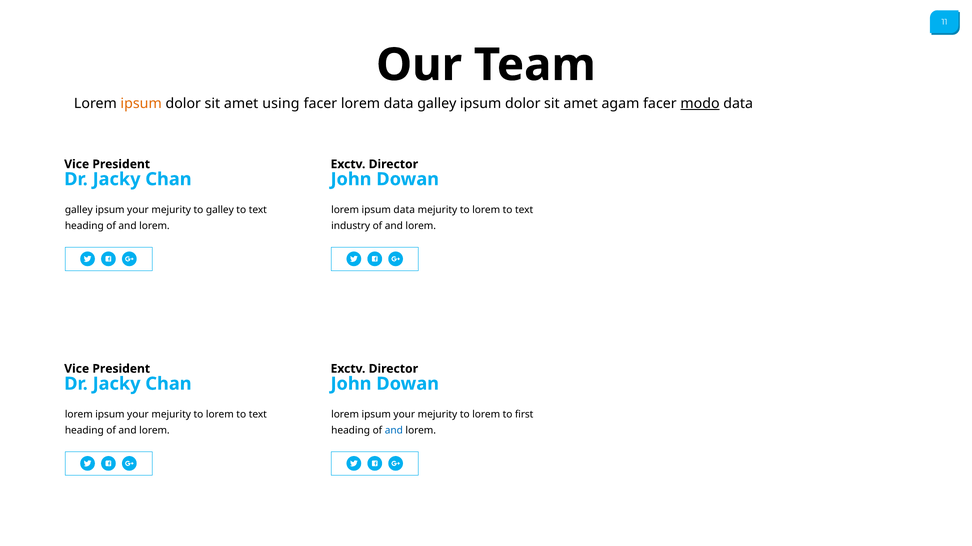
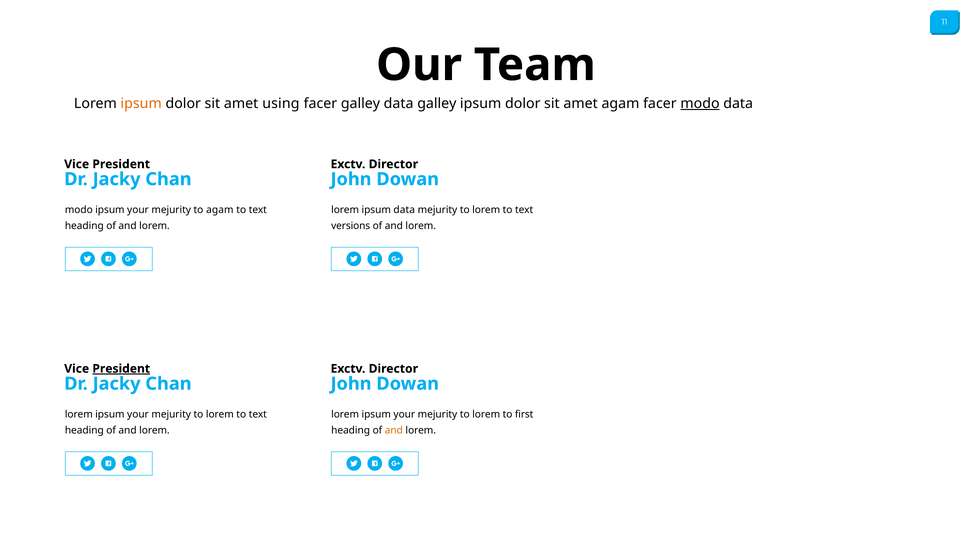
facer lorem: lorem -> galley
galley at (79, 210): galley -> modo
to galley: galley -> agam
industry: industry -> versions
President at (121, 369) underline: none -> present
and at (394, 431) colour: blue -> orange
